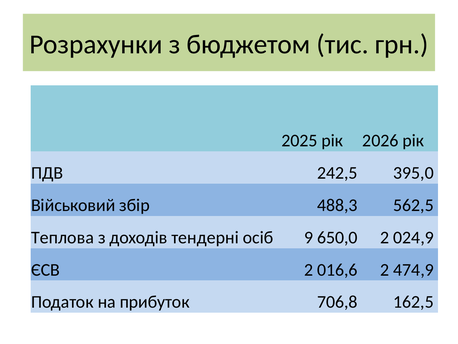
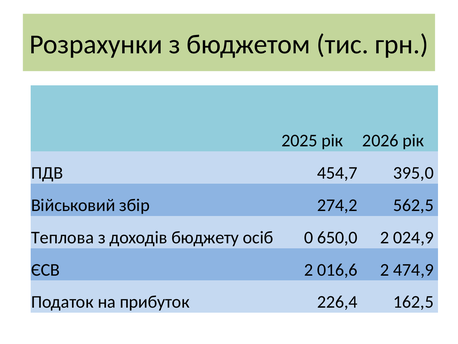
242,5: 242,5 -> 454,7
488,3: 488,3 -> 274,2
тендерні: тендерні -> бюджету
9: 9 -> 0
706,8: 706,8 -> 226,4
